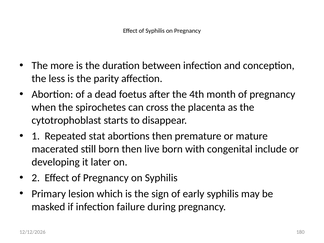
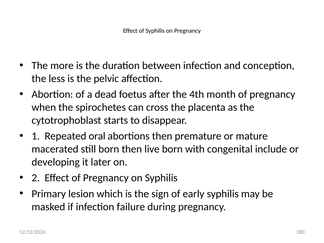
parity: parity -> pelvic
stat: stat -> oral
